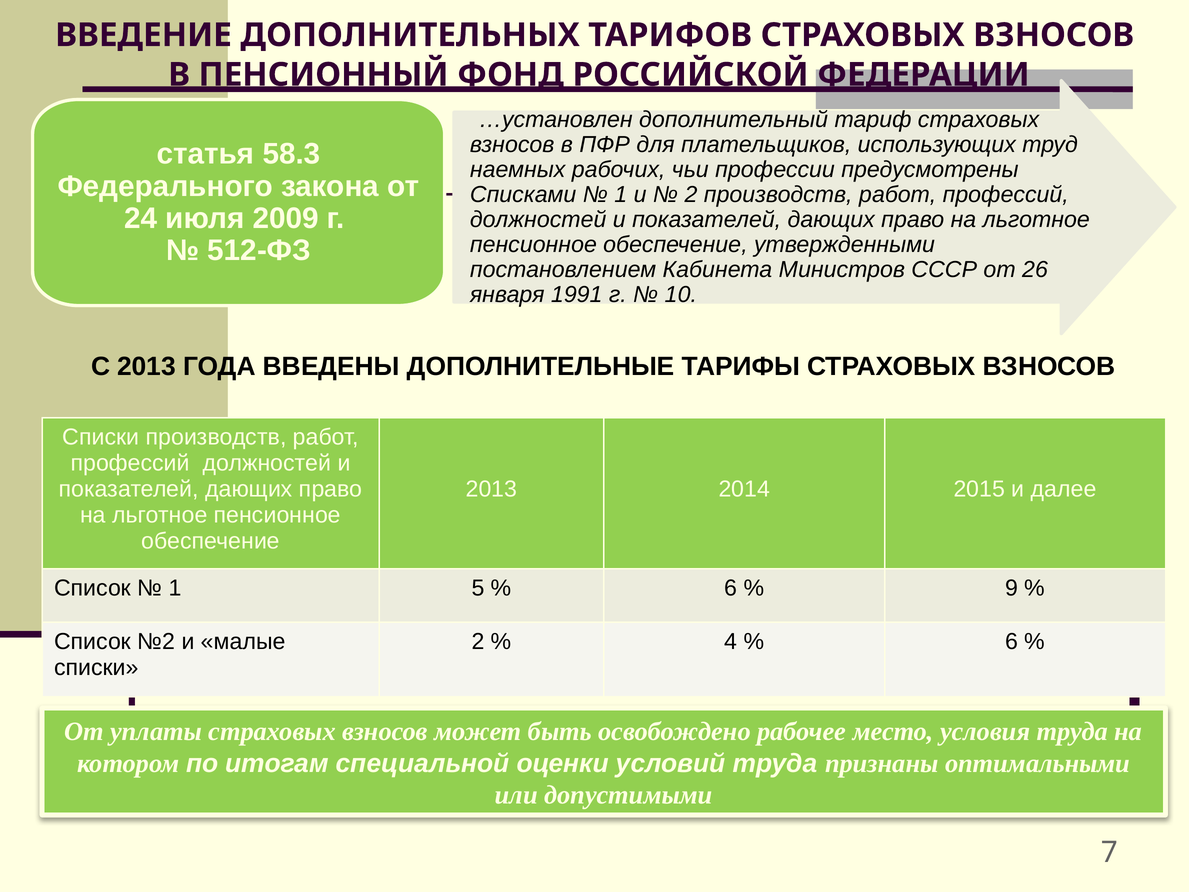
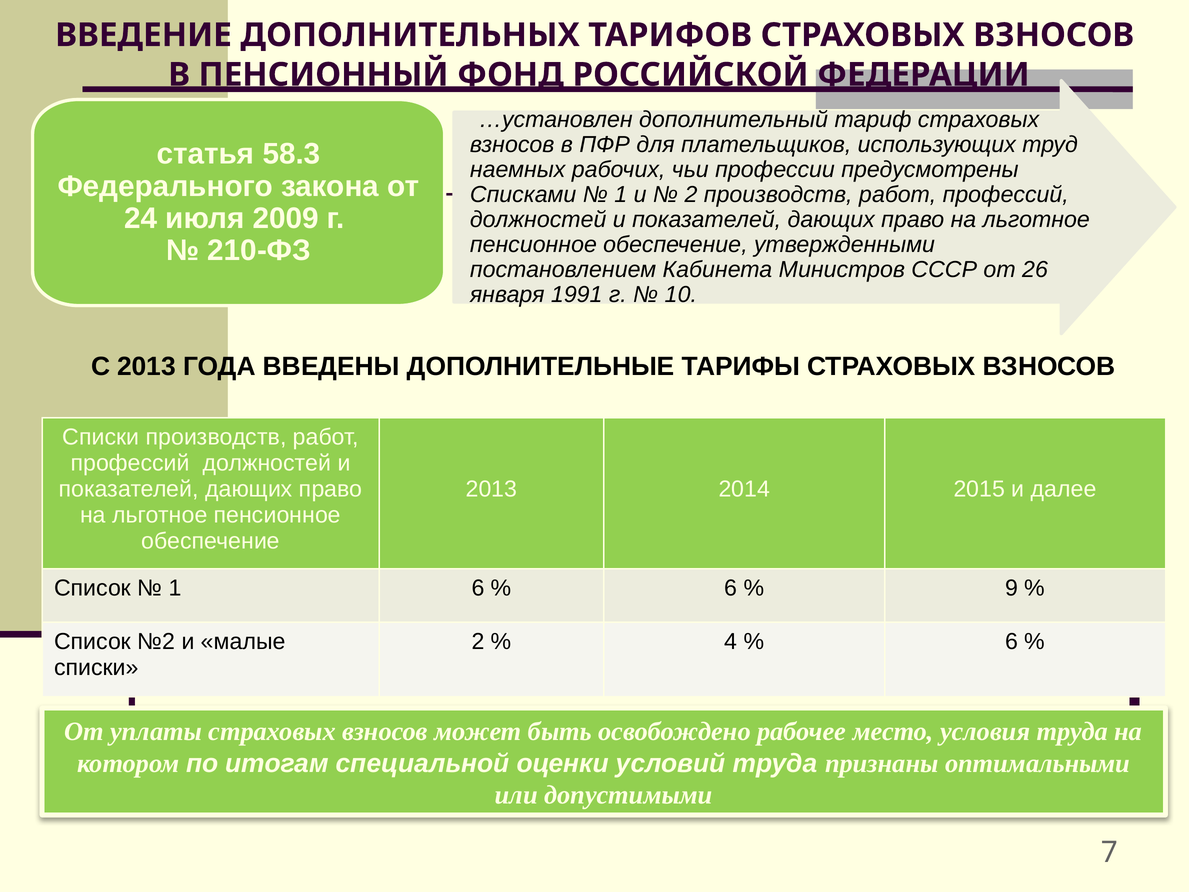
512-ФЗ: 512-ФЗ -> 210-ФЗ
1 5: 5 -> 6
